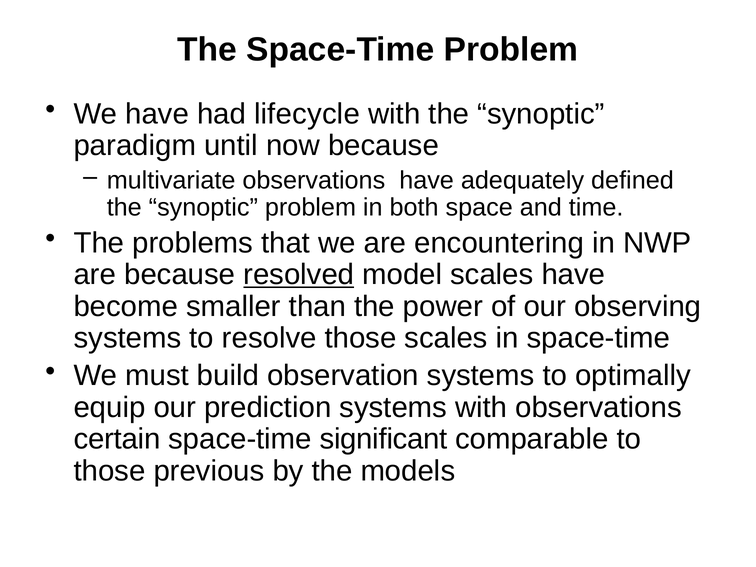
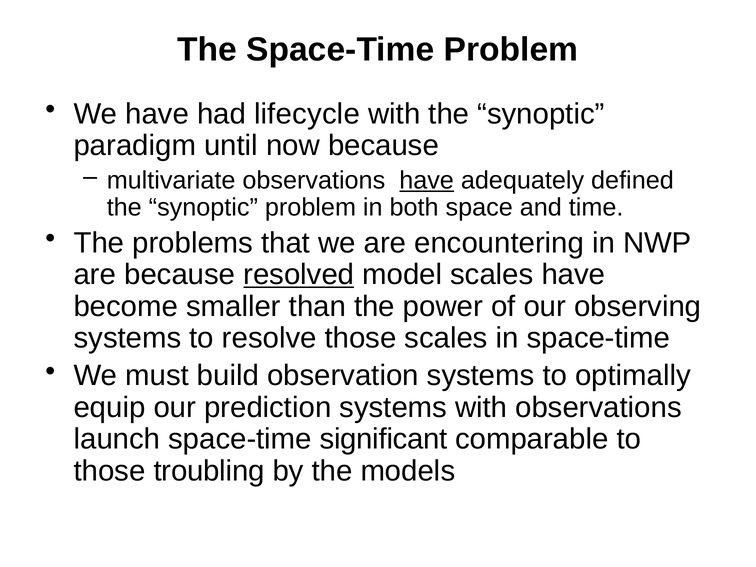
have at (427, 180) underline: none -> present
certain: certain -> launch
previous: previous -> troubling
